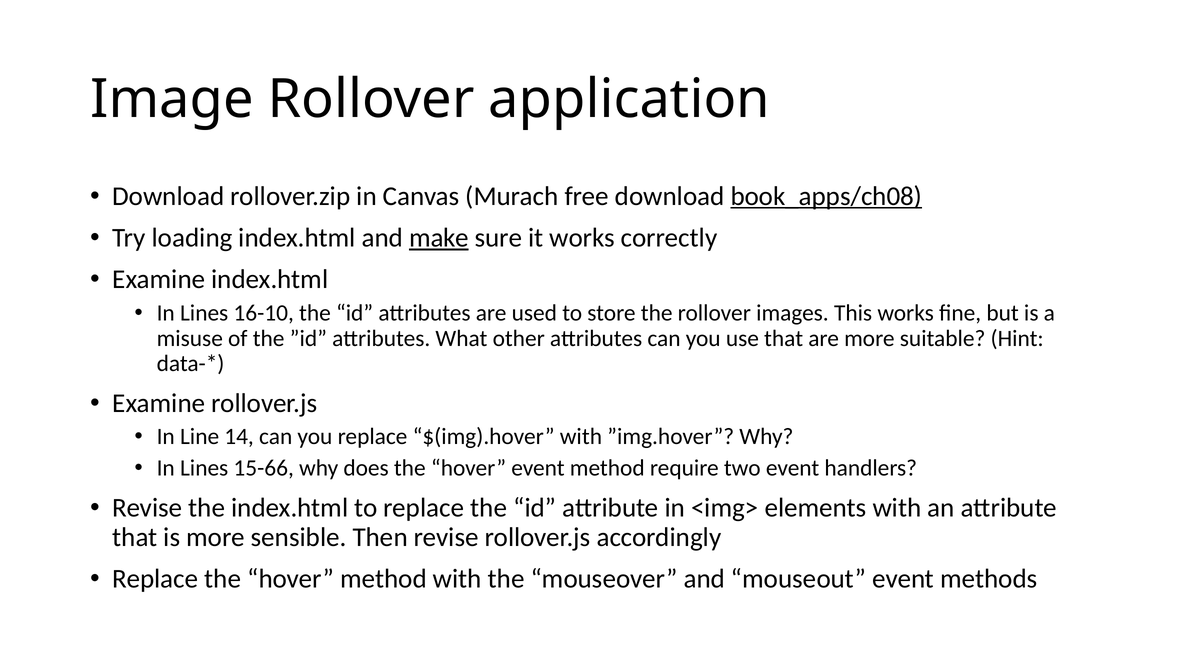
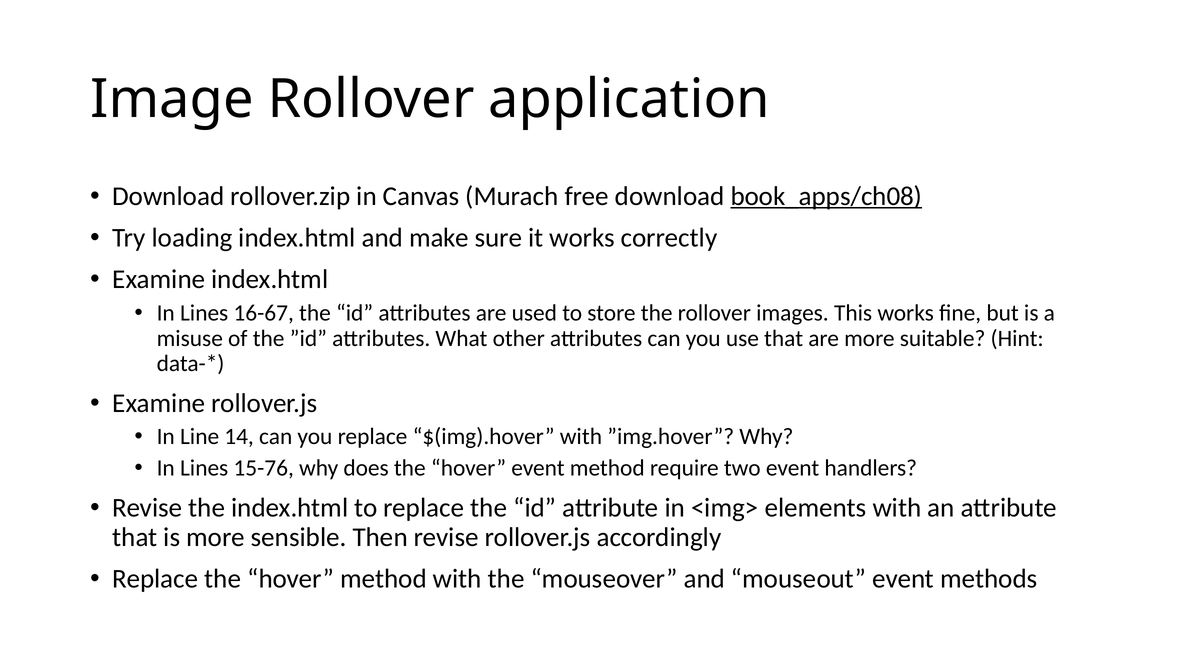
make underline: present -> none
16-10: 16-10 -> 16-67
15-66: 15-66 -> 15-76
